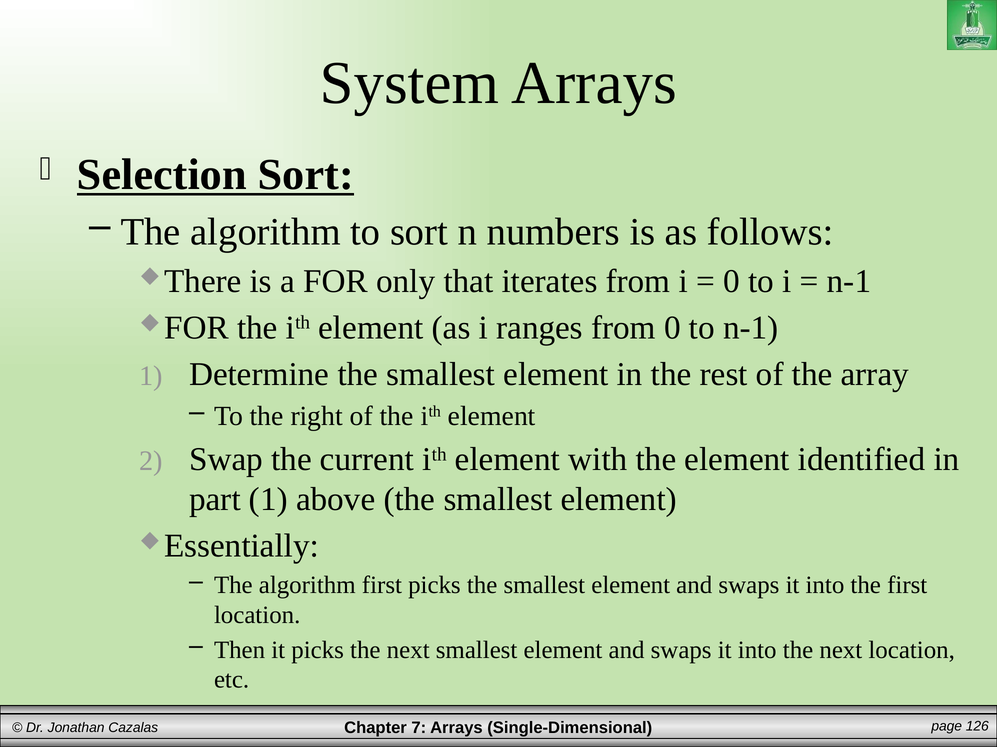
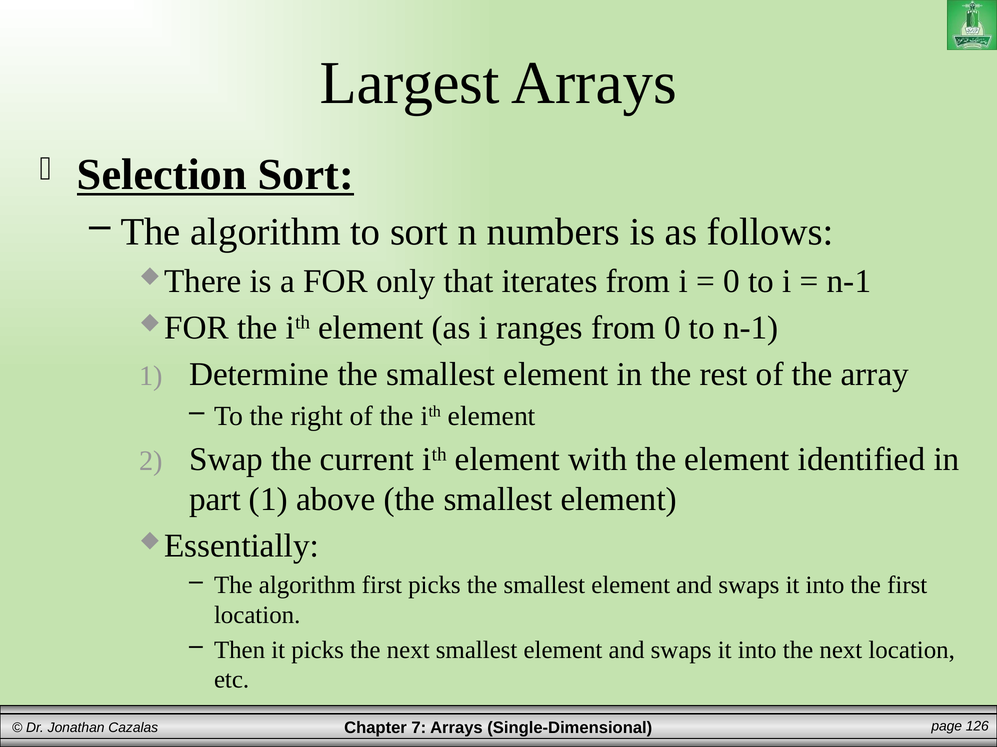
System: System -> Largest
